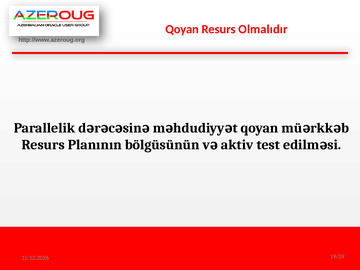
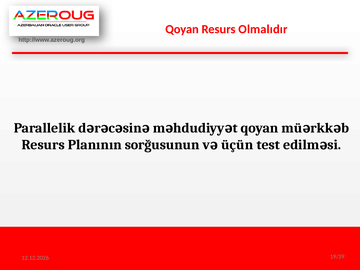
bölgüsünün: bölgüsünün -> sorğusunun
aktiv: aktiv -> üçün
